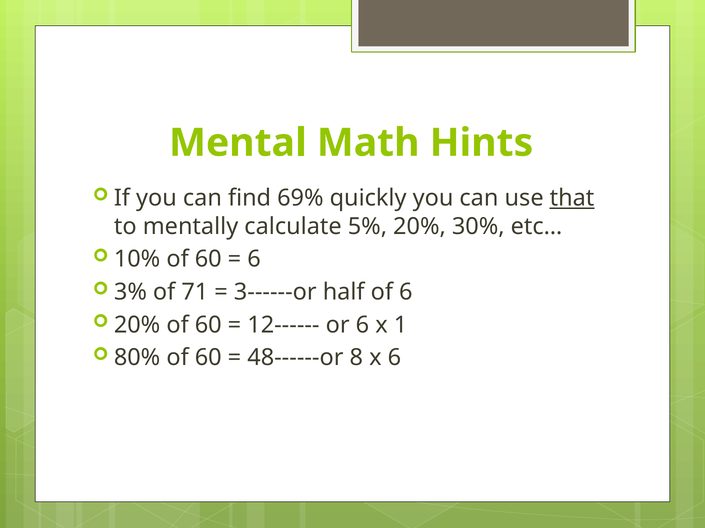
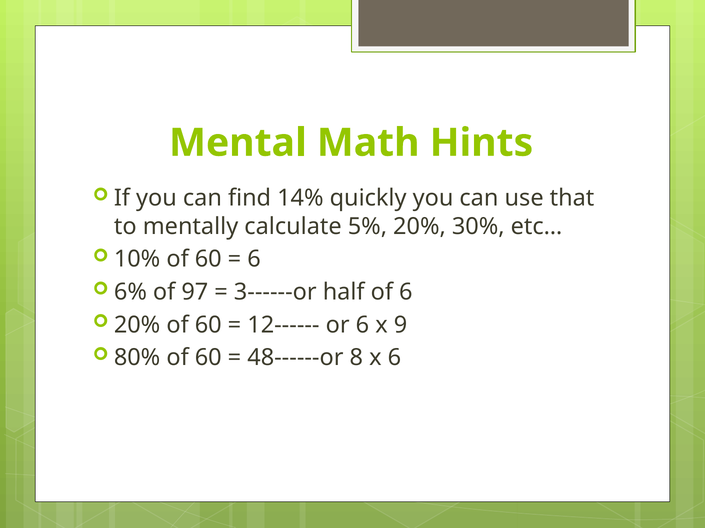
69%: 69% -> 14%
that underline: present -> none
3%: 3% -> 6%
71: 71 -> 97
1: 1 -> 9
